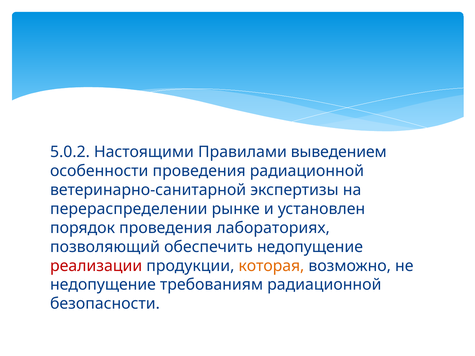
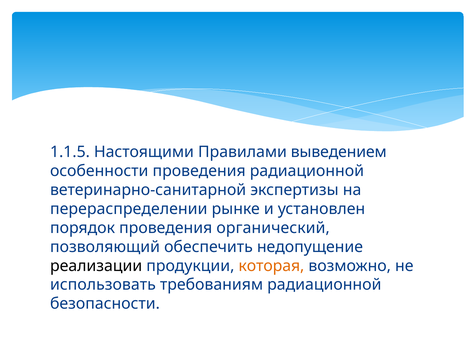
5.0.2: 5.0.2 -> 1.1.5
лабораториях: лабораториях -> органический
реализации colour: red -> black
недопущение at (103, 285): недопущение -> использовать
